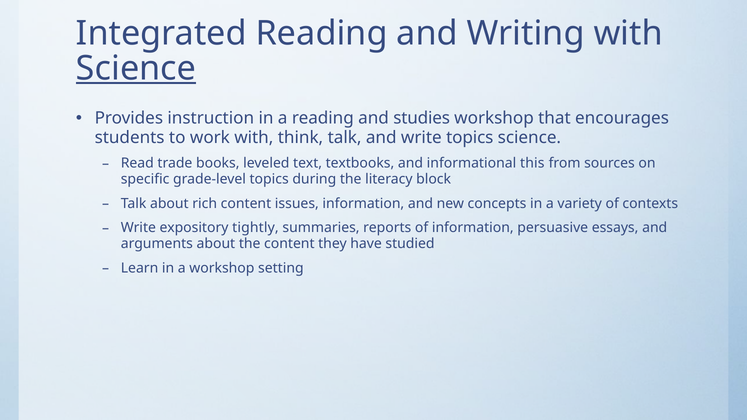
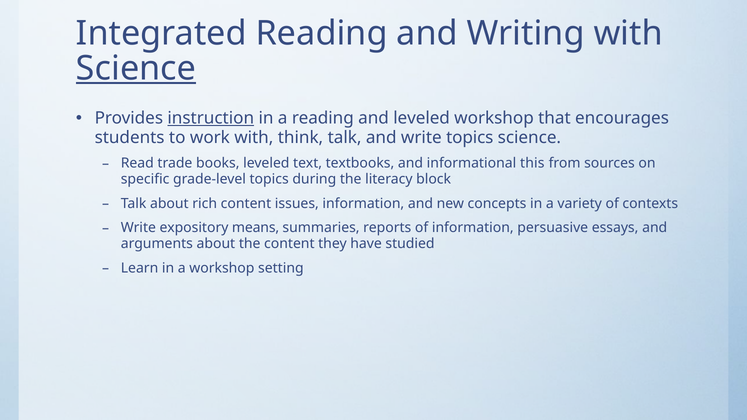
instruction underline: none -> present
and studies: studies -> leveled
tightly: tightly -> means
